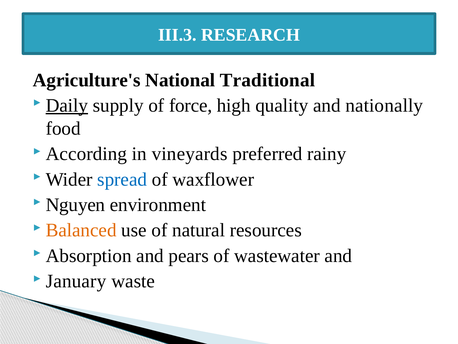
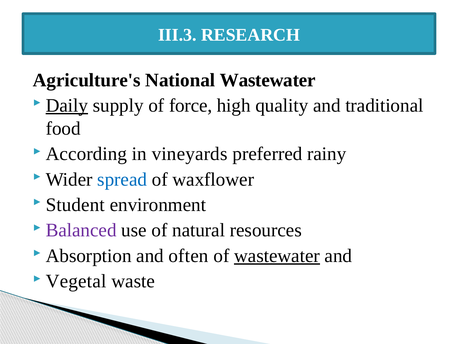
National Traditional: Traditional -> Wastewater
nationally: nationally -> traditional
Nguyen: Nguyen -> Student
Balanced colour: orange -> purple
pears: pears -> often
wastewater at (277, 255) underline: none -> present
January: January -> Vegetal
